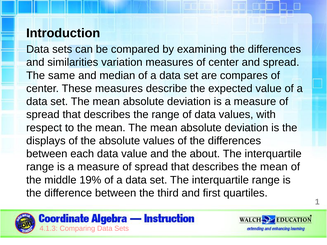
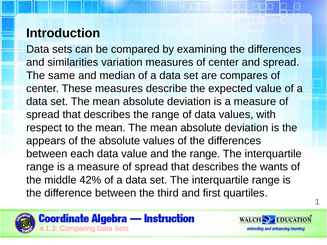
displays: displays -> appears
and the about: about -> range
describes the mean: mean -> wants
19%: 19% -> 42%
